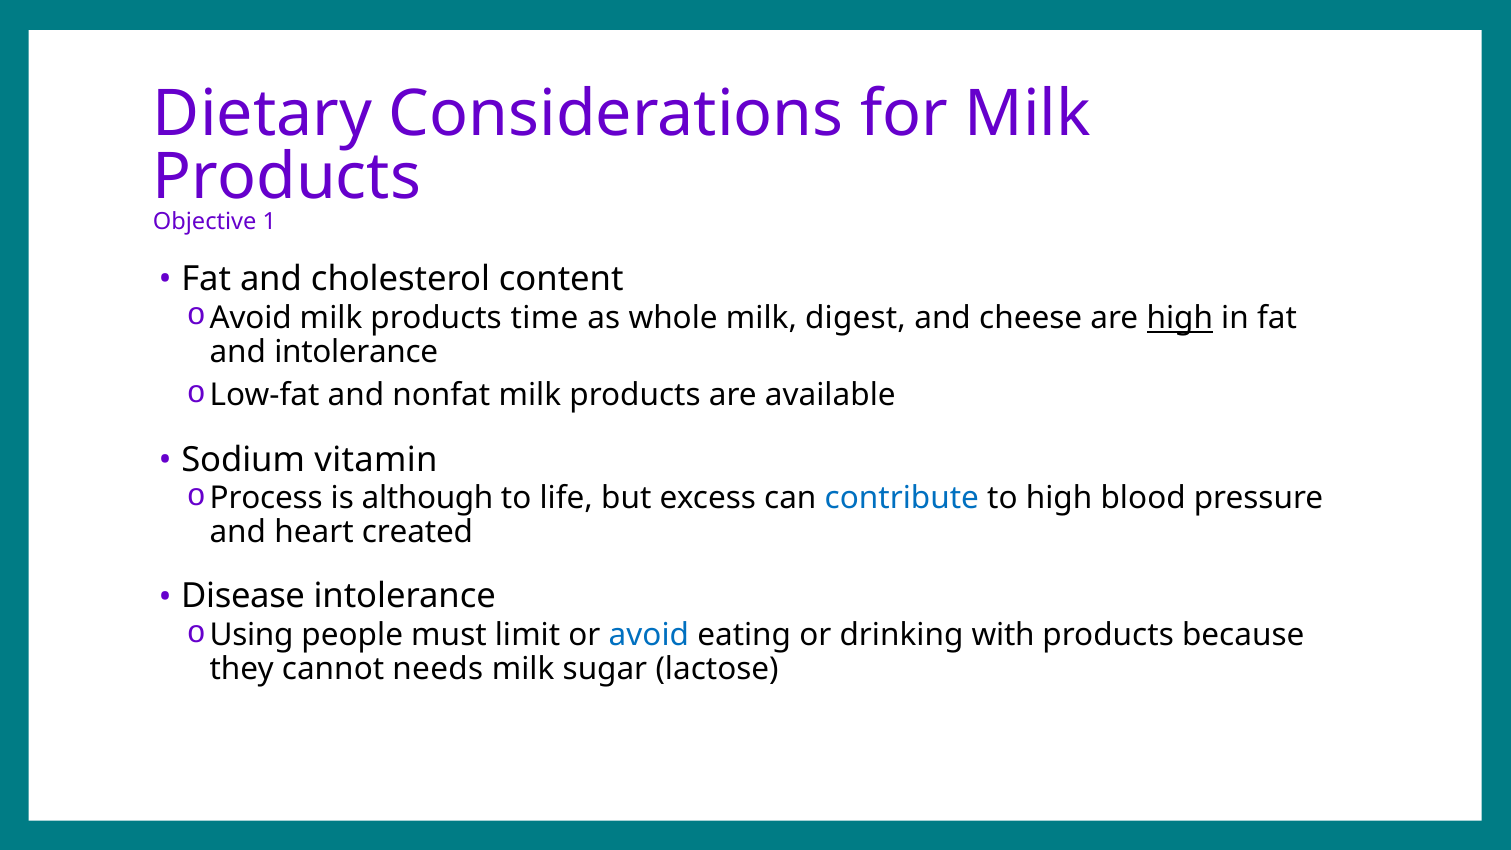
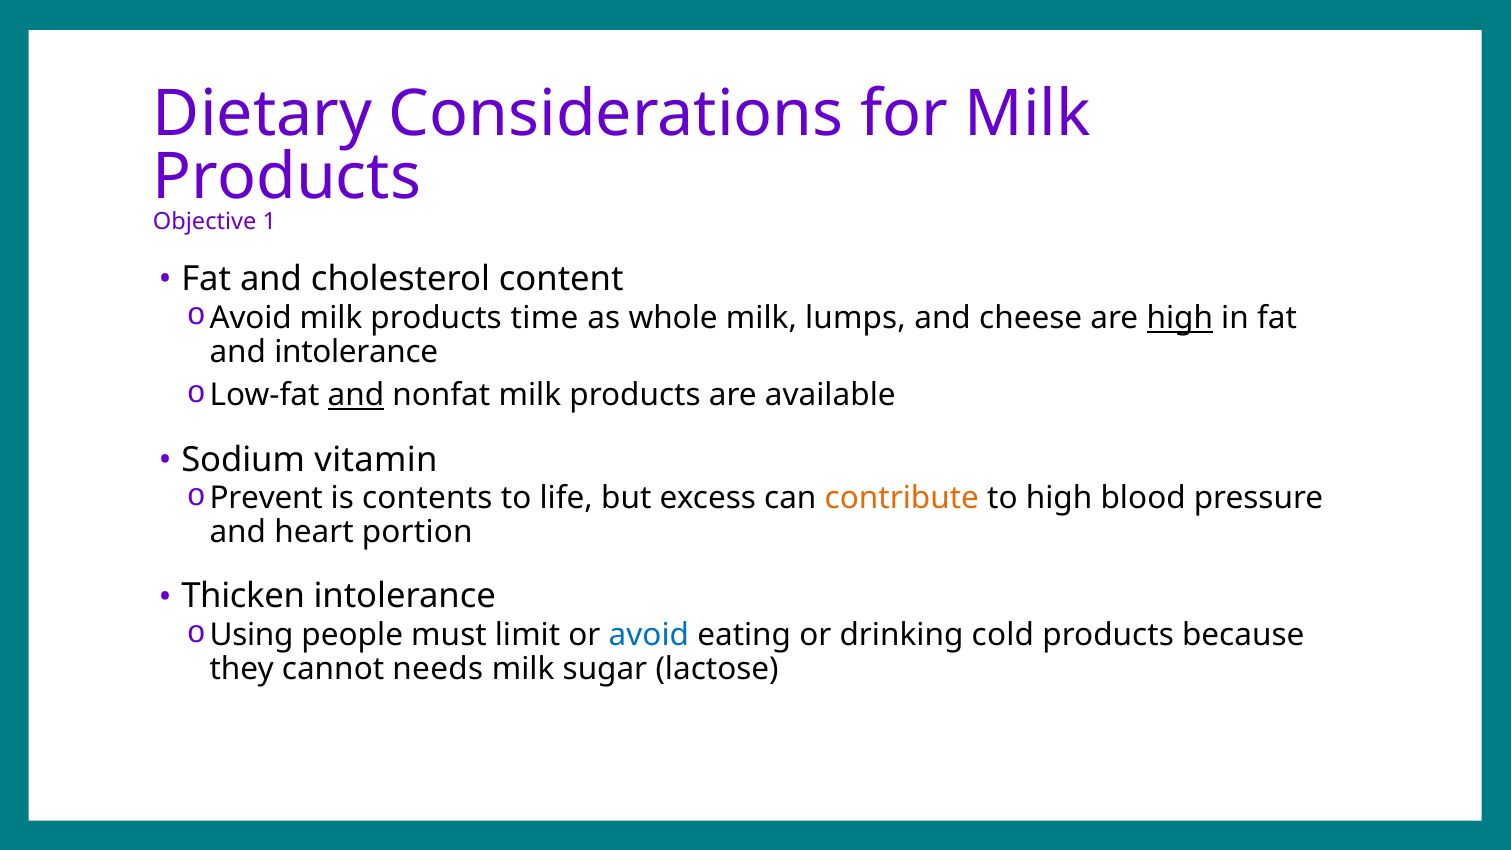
digest: digest -> lumps
and at (356, 396) underline: none -> present
Process: Process -> Prevent
although: although -> contents
contribute colour: blue -> orange
created: created -> portion
Disease: Disease -> Thicken
with: with -> cold
